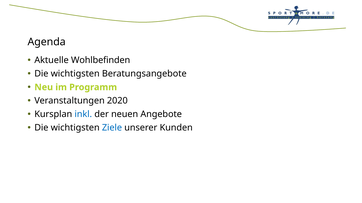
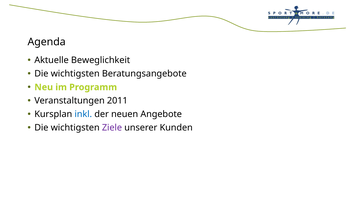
Wohlbefinden: Wohlbefinden -> Beweglichkeit
2020: 2020 -> 2011
Ziele colour: blue -> purple
